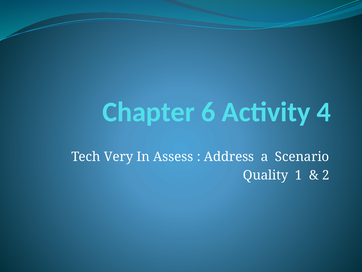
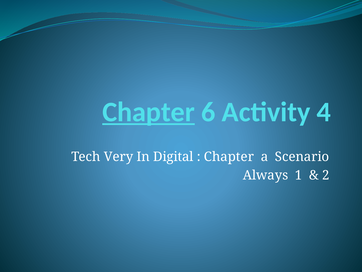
Chapter at (149, 112) underline: none -> present
Assess: Assess -> Digital
Address at (229, 157): Address -> Chapter
Quality: Quality -> Always
